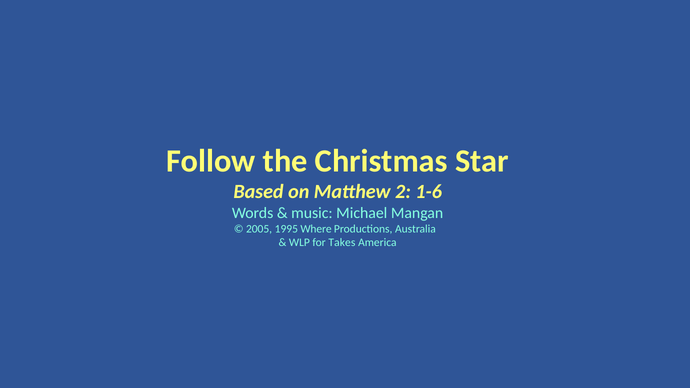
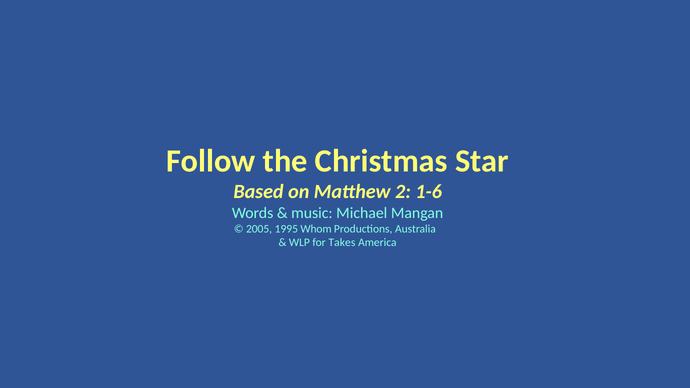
Where: Where -> Whom
